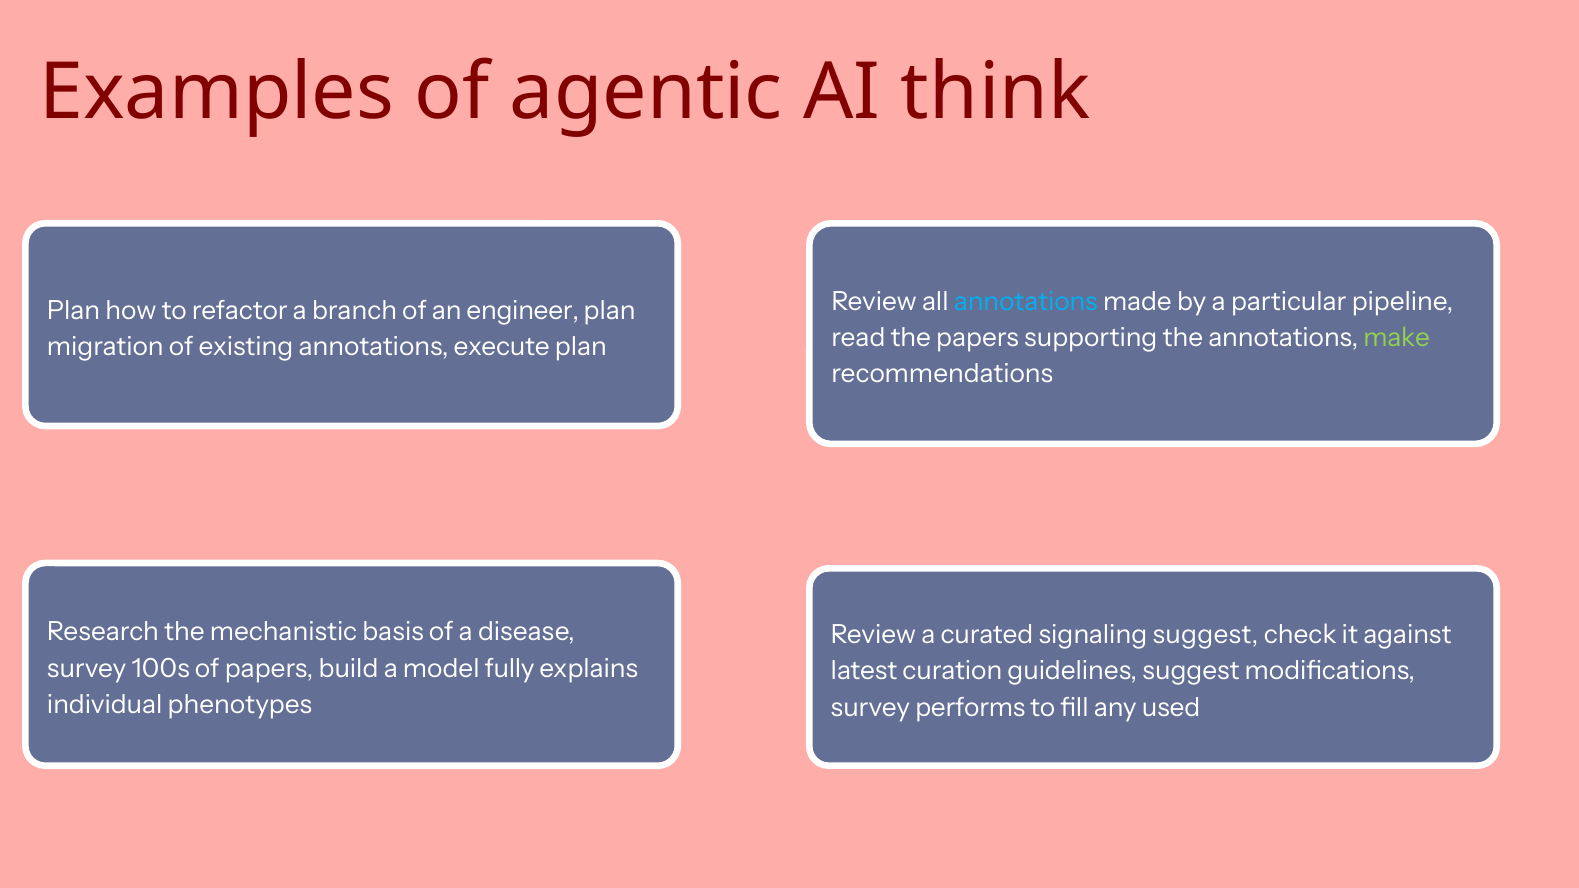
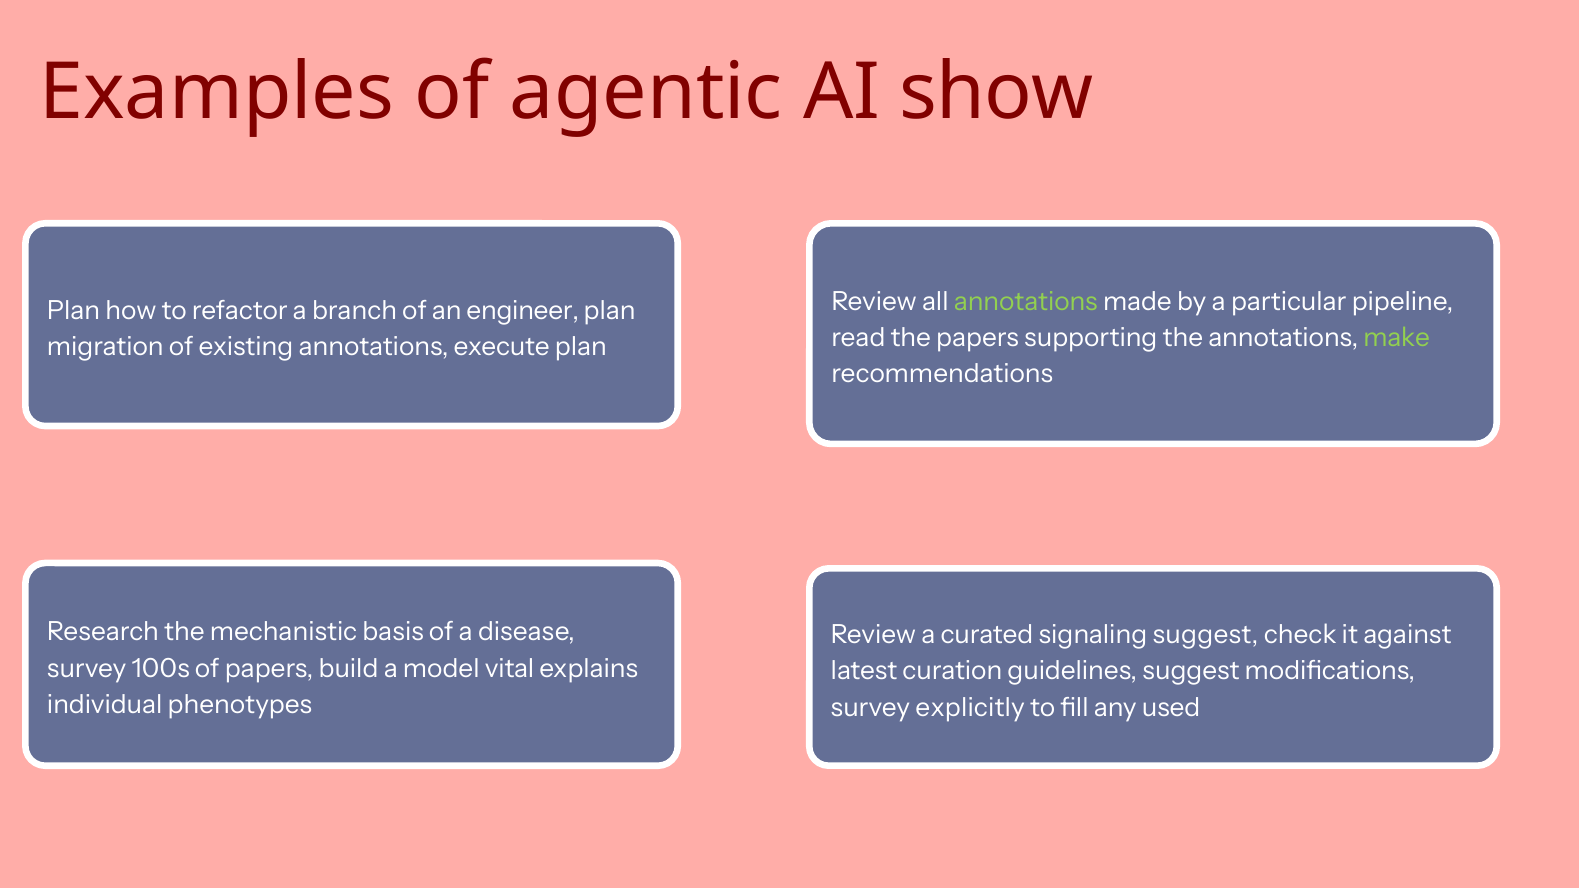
think: think -> show
annotations at (1026, 302) colour: light blue -> light green
fully: fully -> vital
performs: performs -> explicitly
